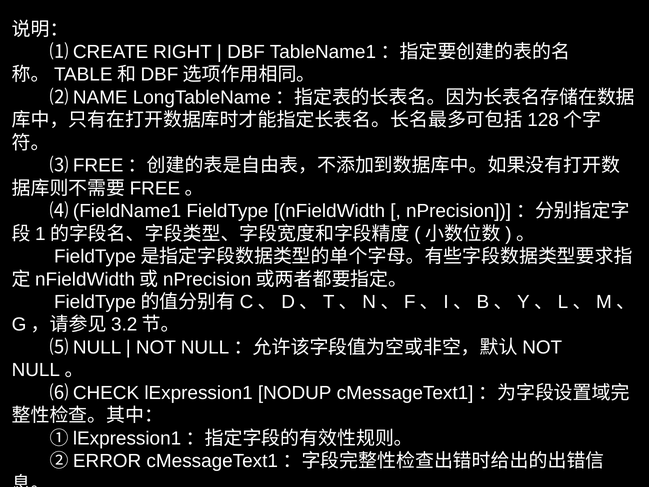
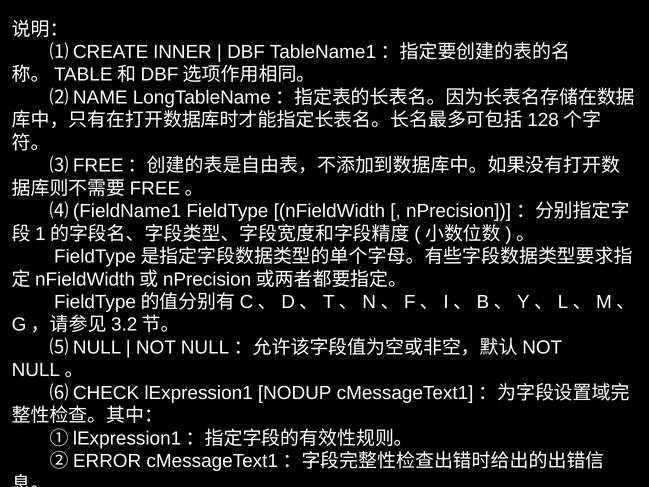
RIGHT: RIGHT -> INNER
